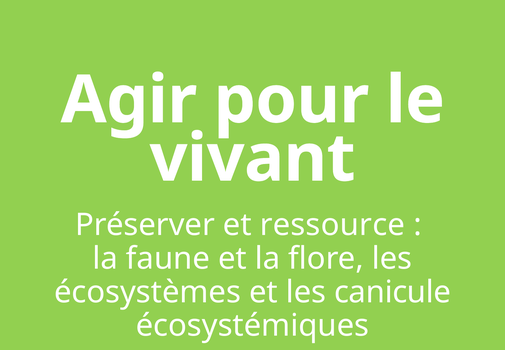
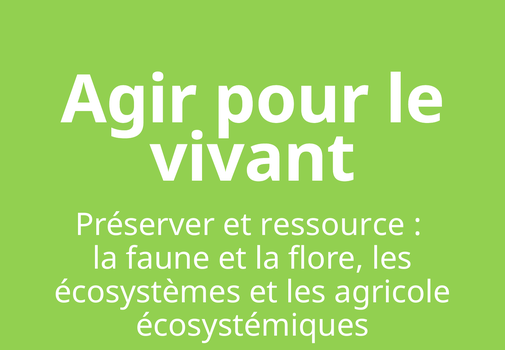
canicule: canicule -> agricole
